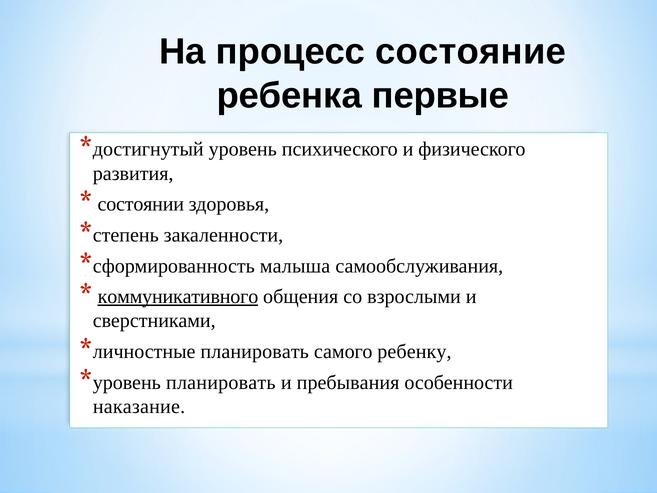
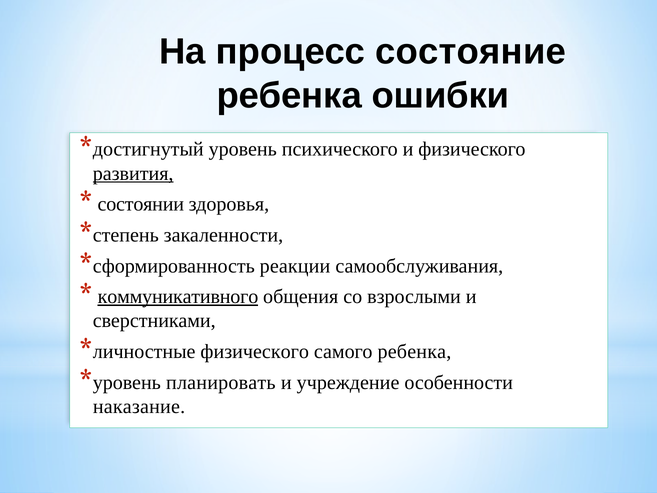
первые: первые -> ошибки
развития underline: none -> present
малыша: малыша -> реакции
планировать at (255, 351): планировать -> физического
самого ребенку: ребенку -> ребенка
пребывания: пребывания -> учреждение
